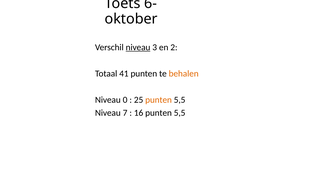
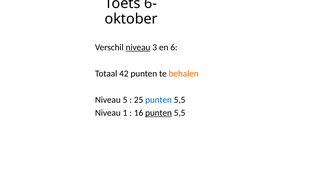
2: 2 -> 6
41: 41 -> 42
0: 0 -> 5
punten at (159, 100) colour: orange -> blue
7: 7 -> 1
punten at (159, 113) underline: none -> present
